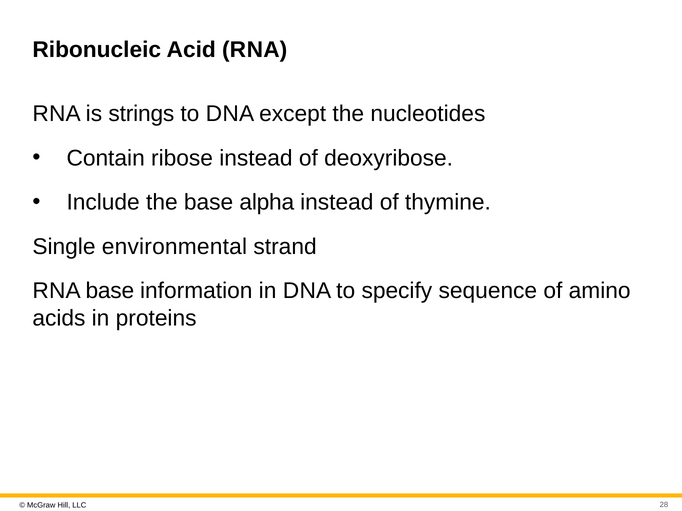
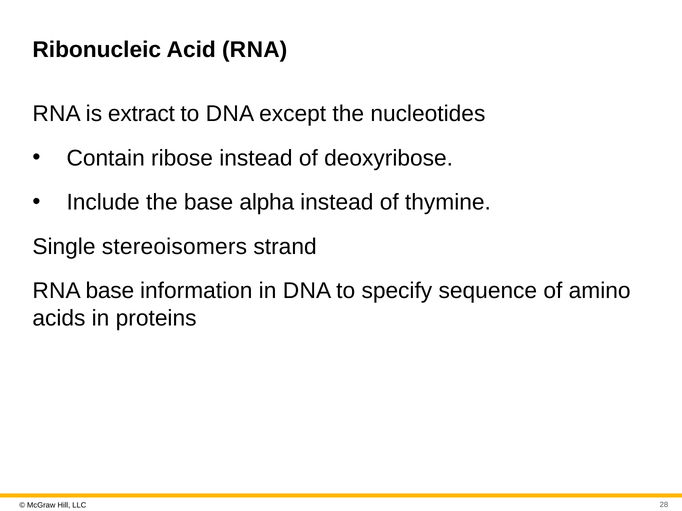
strings: strings -> extract
environmental: environmental -> stereoisomers
